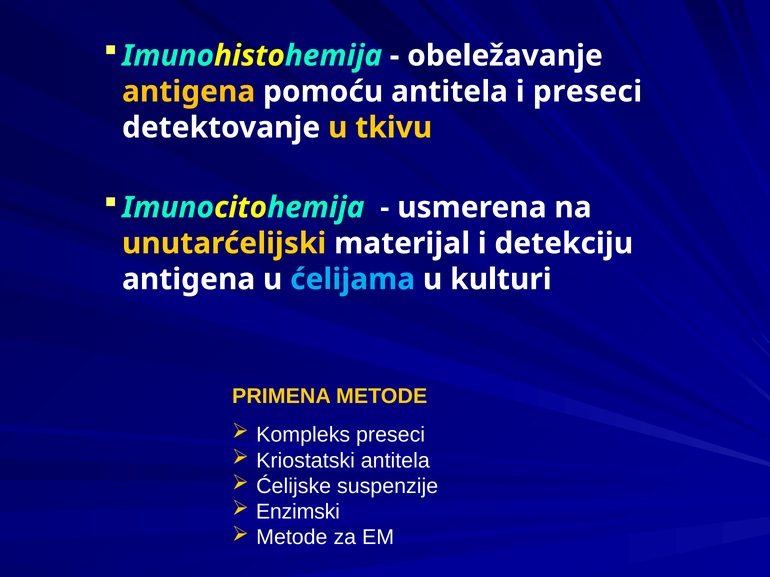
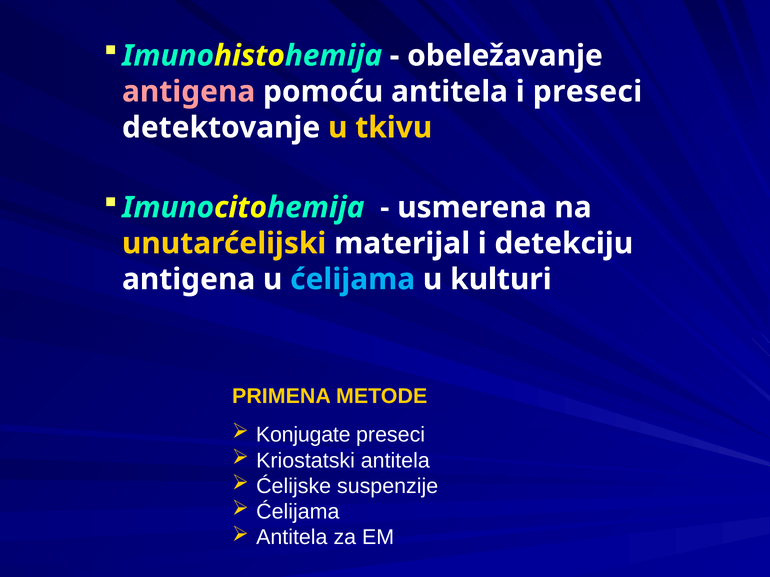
antigena at (189, 92) colour: yellow -> pink
Kompleks: Kompleks -> Konjugate
Enzimski at (298, 512): Enzimski -> Ćelijama
Metode at (292, 538): Metode -> Antitela
